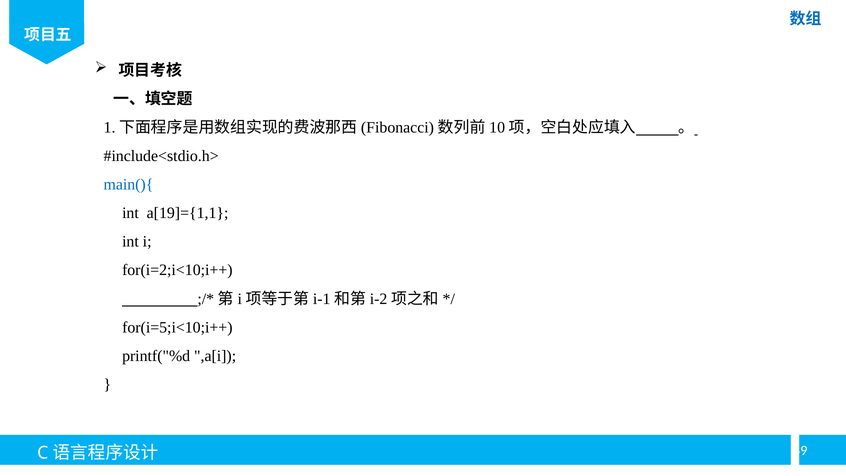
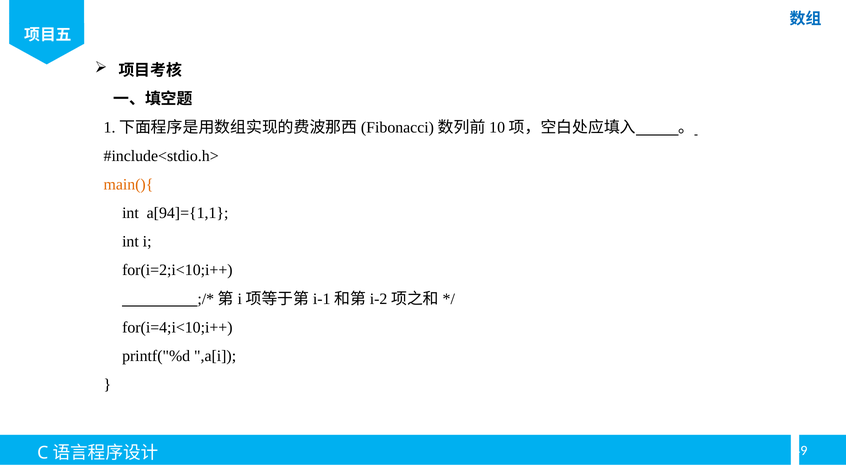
main(){ colour: blue -> orange
a[19]={1,1: a[19]={1,1 -> a[94]={1,1
for(i=5;i<10;i++: for(i=5;i<10;i++ -> for(i=4;i<10;i++
